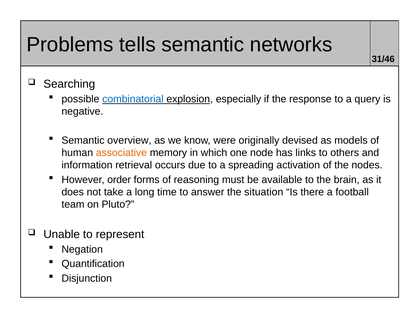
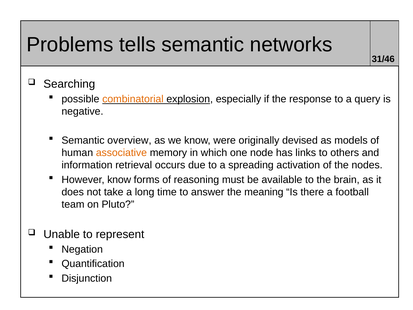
combinatorial colour: blue -> orange
However order: order -> know
situation: situation -> meaning
